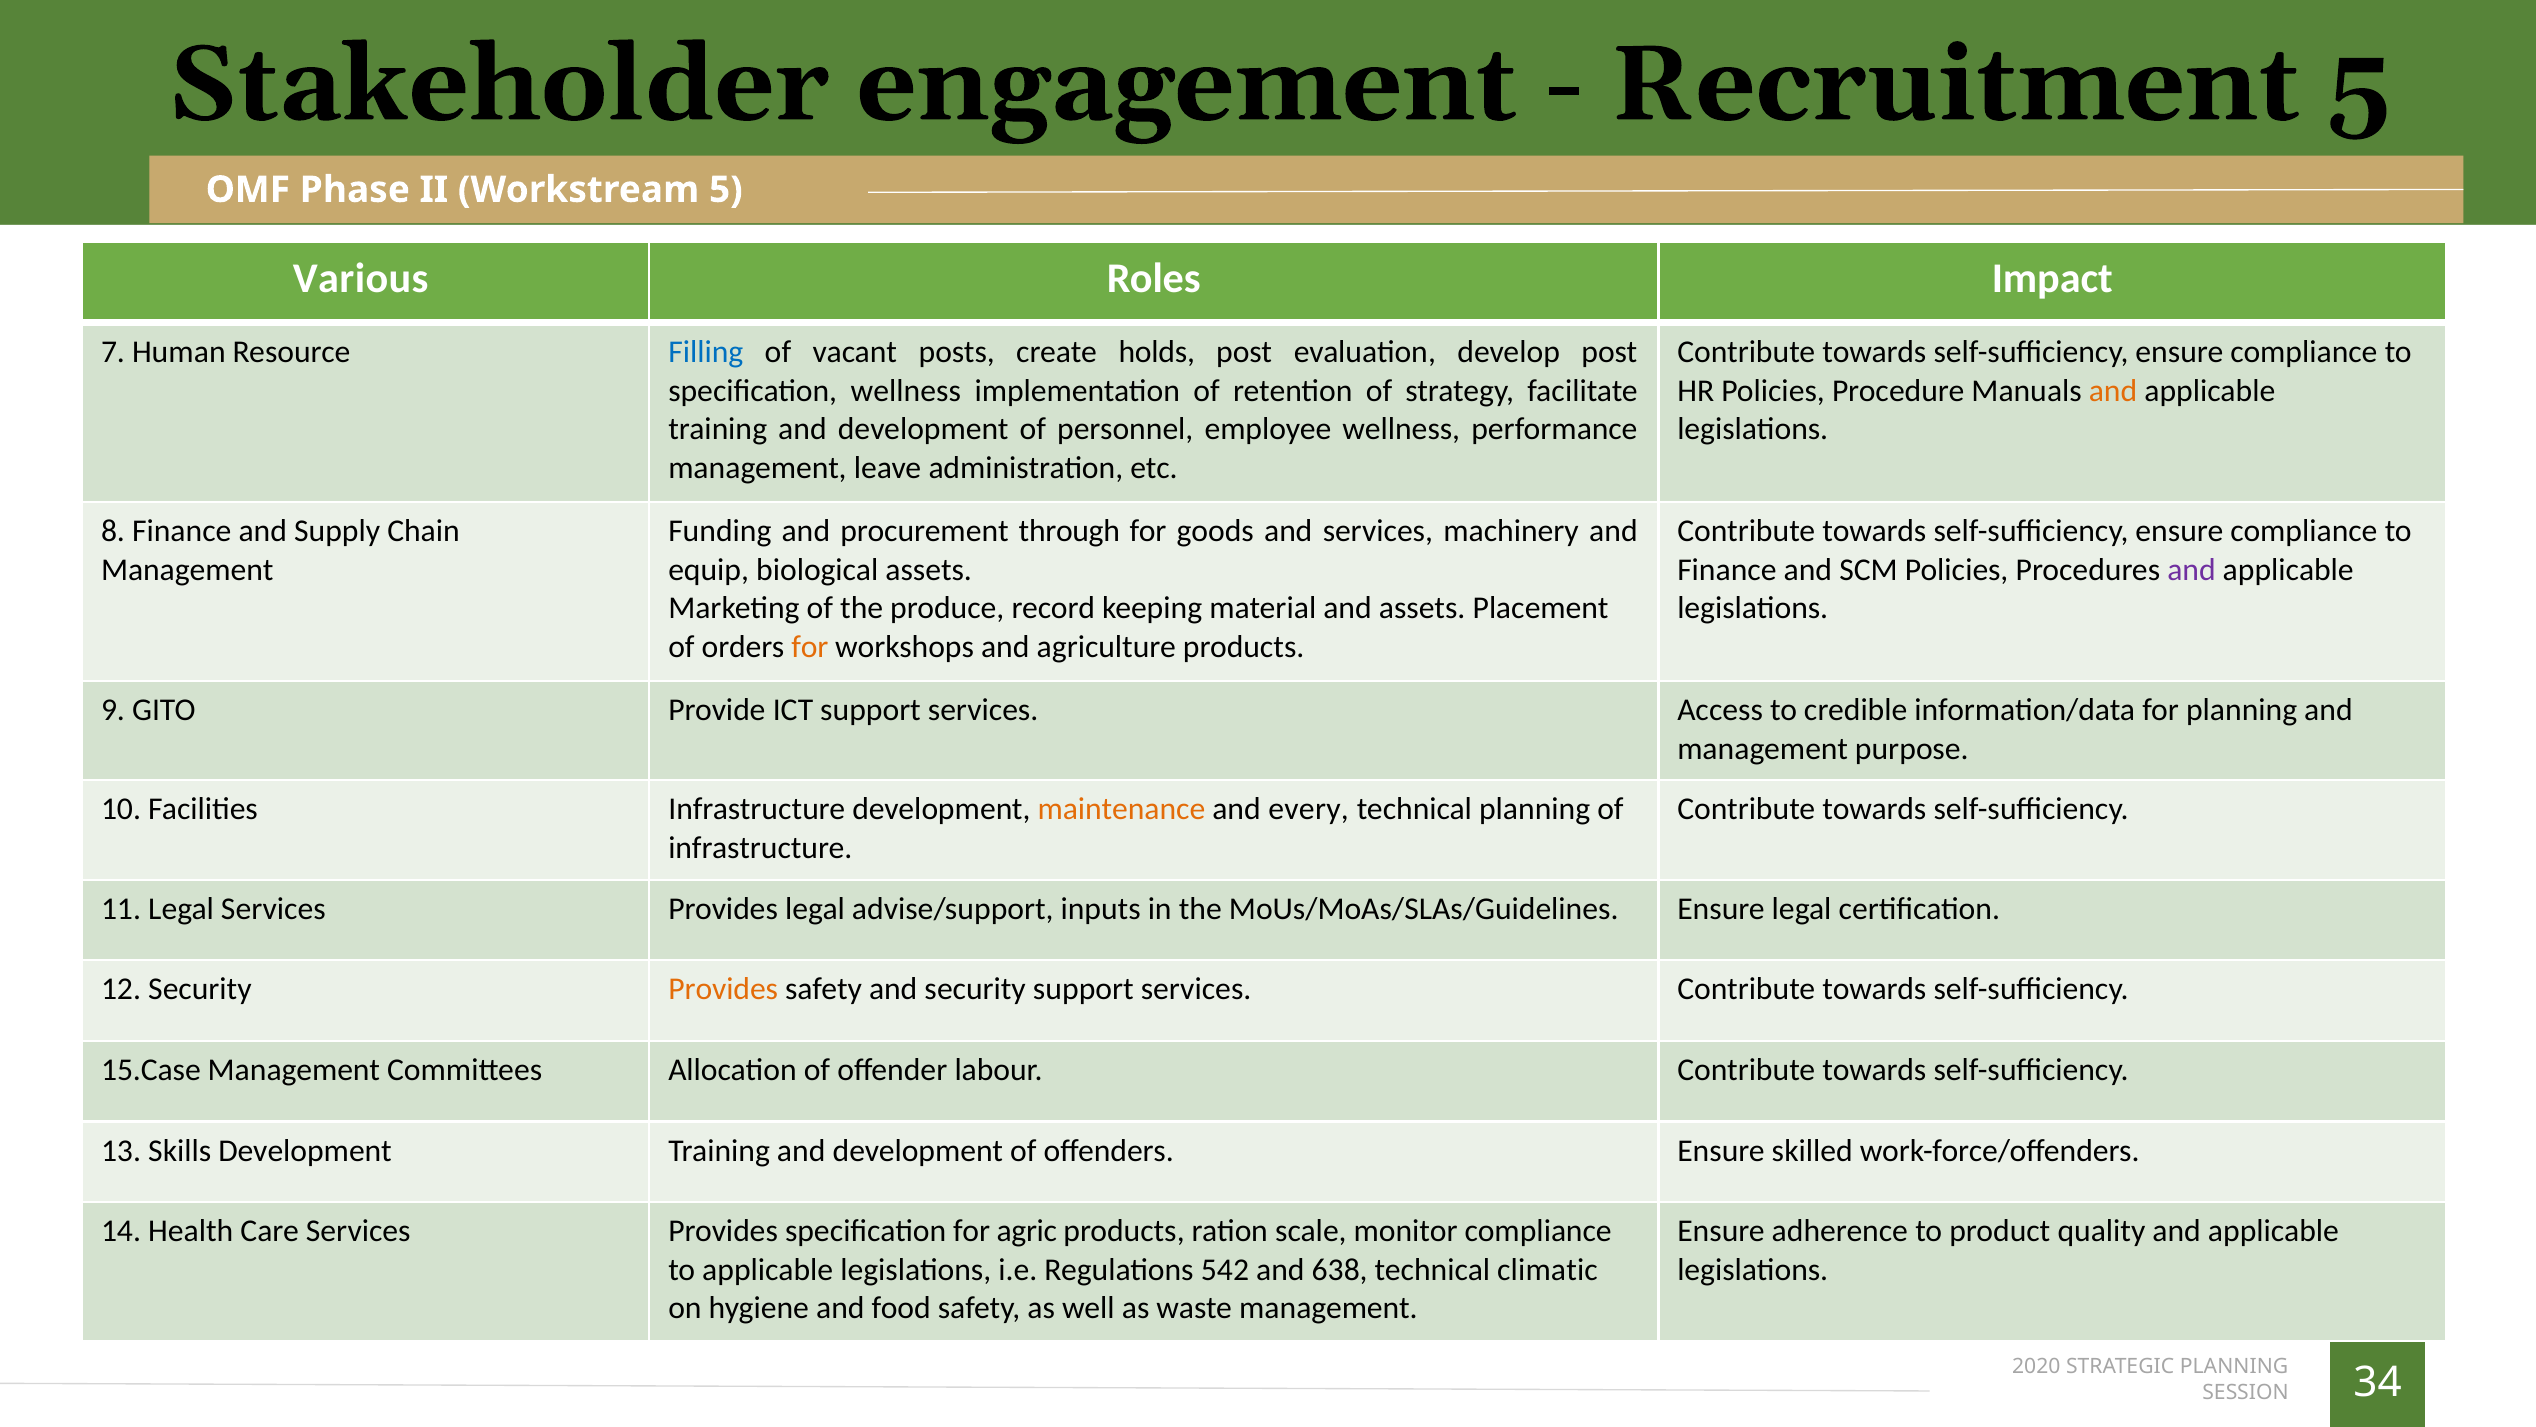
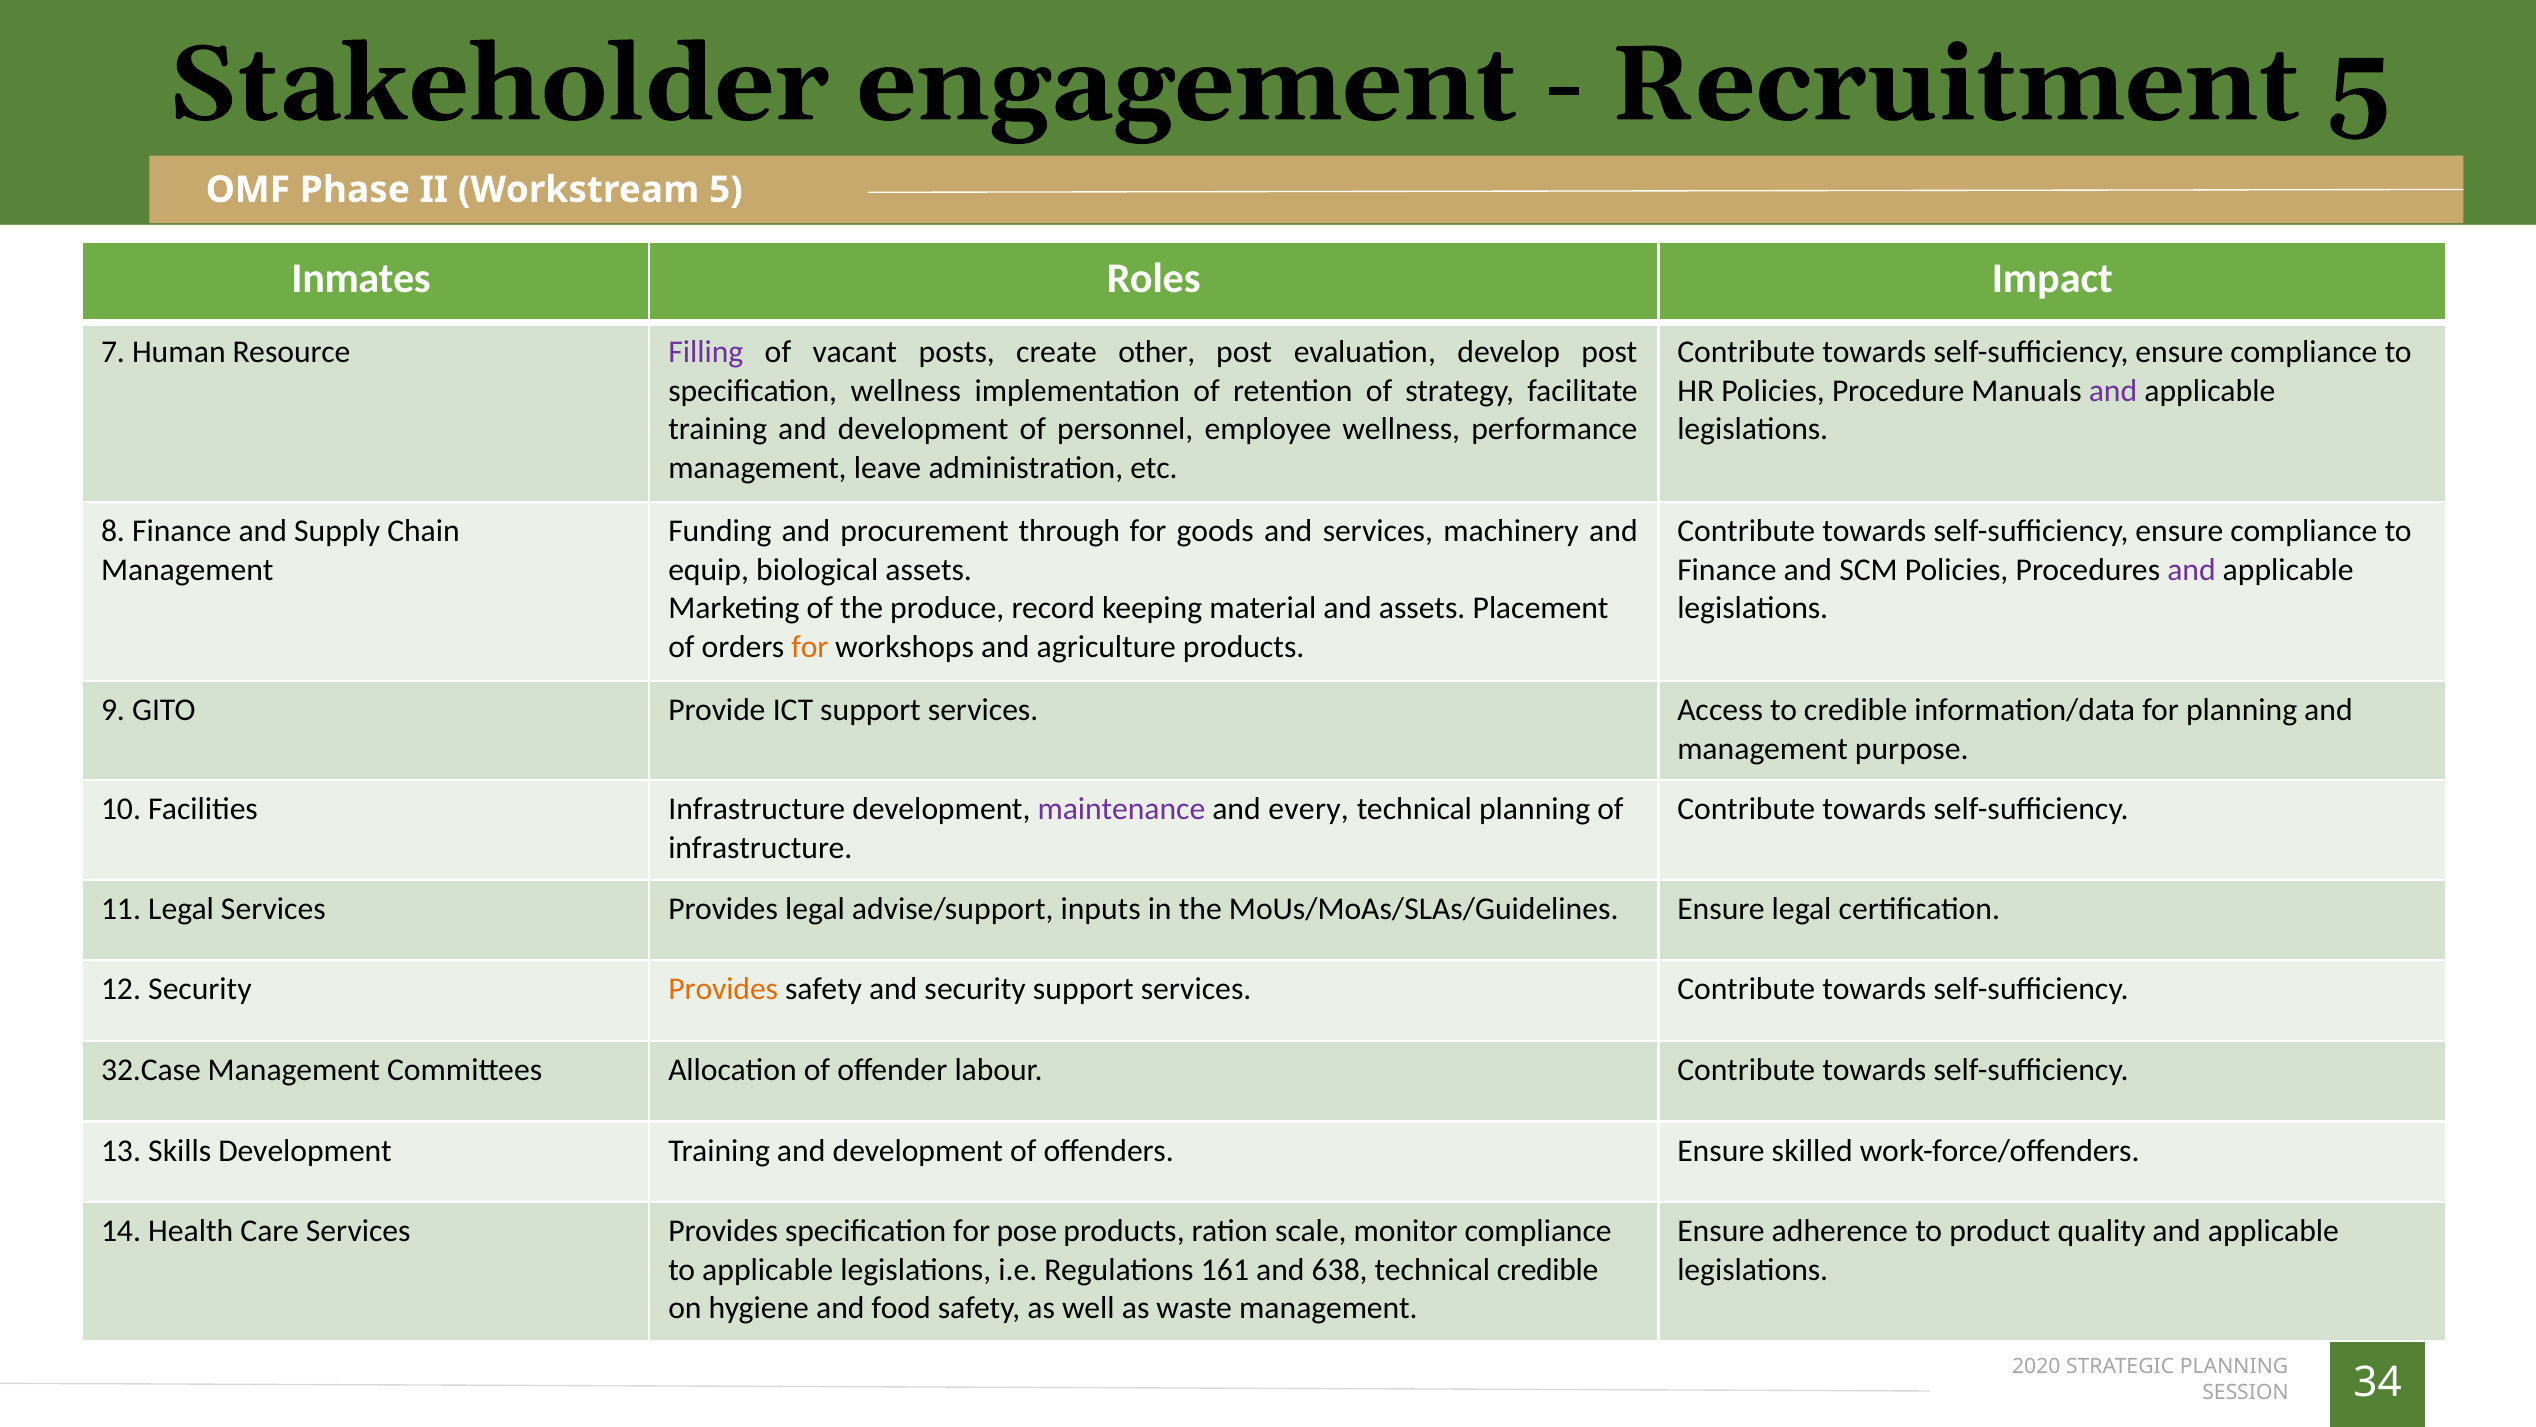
Various: Various -> Inmates
Filling colour: blue -> purple
holds: holds -> other
and at (2113, 391) colour: orange -> purple
maintenance colour: orange -> purple
15.Case: 15.Case -> 32.Case
agric: agric -> pose
542: 542 -> 161
technical climatic: climatic -> credible
